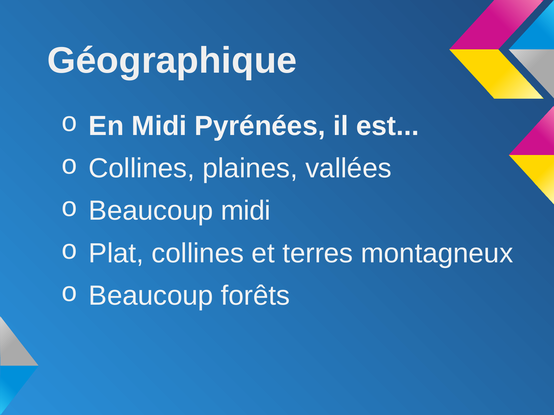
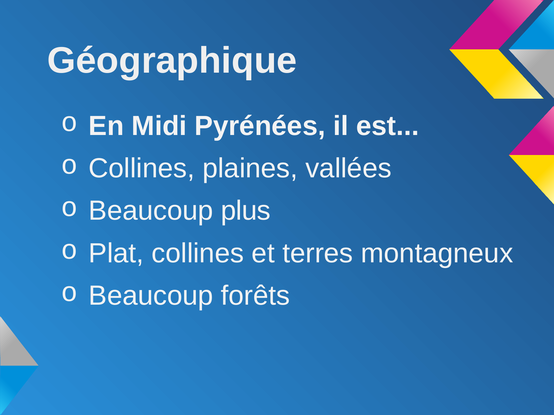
Beaucoup midi: midi -> plus
